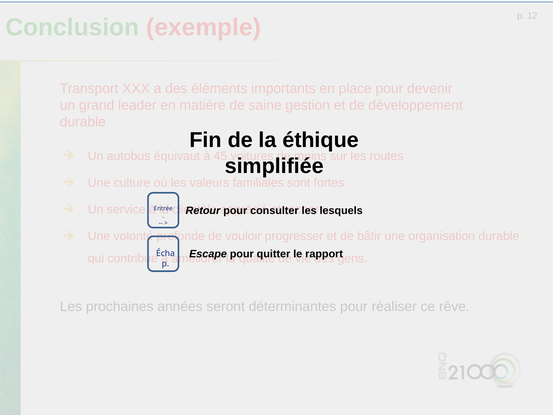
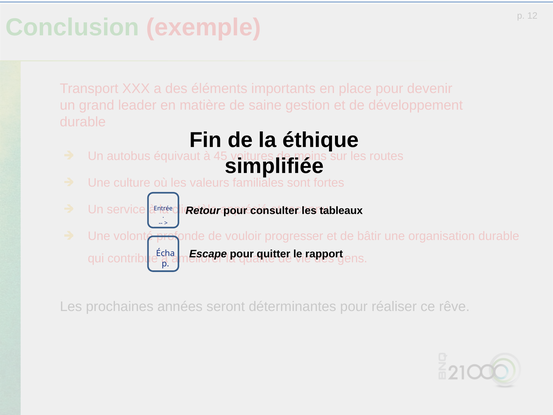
lesquels: lesquels -> tableaux
